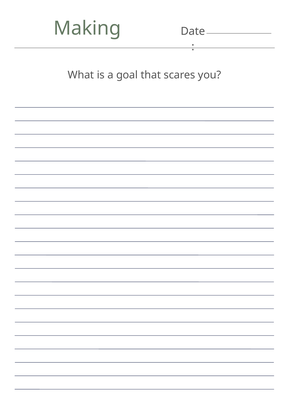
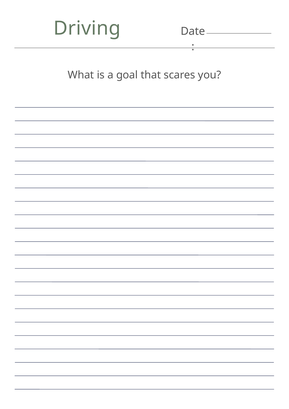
Making: Making -> Driving
